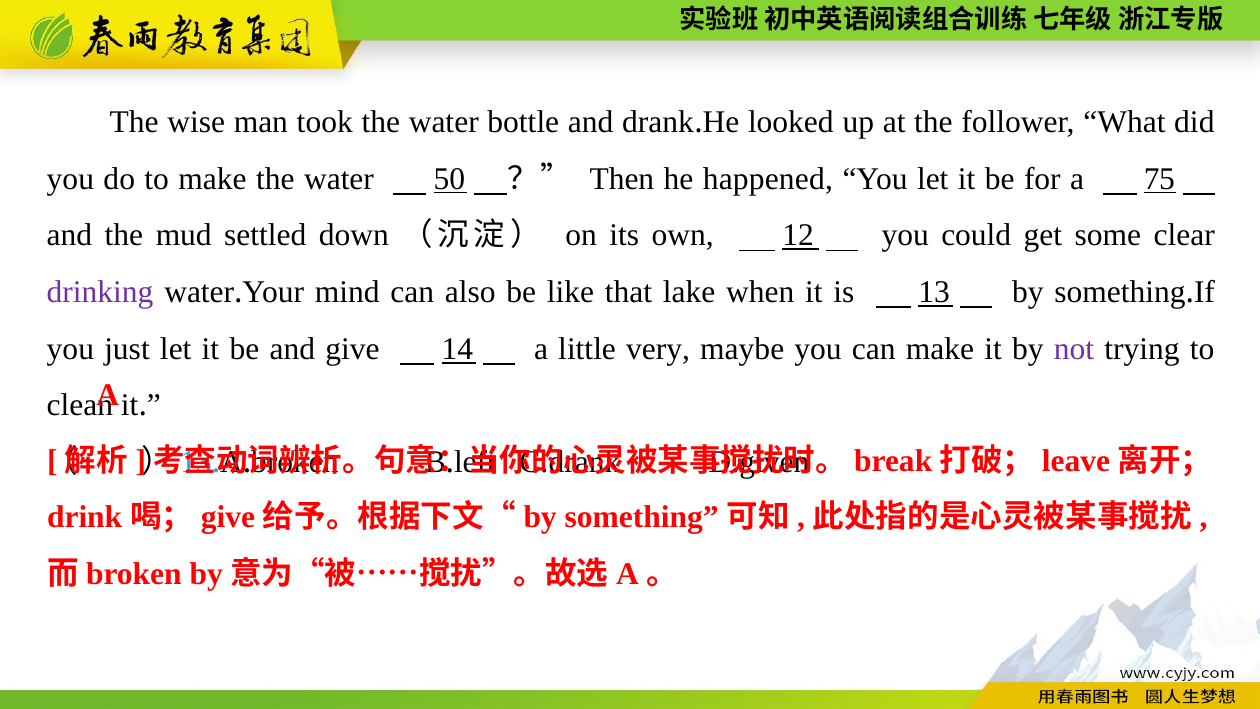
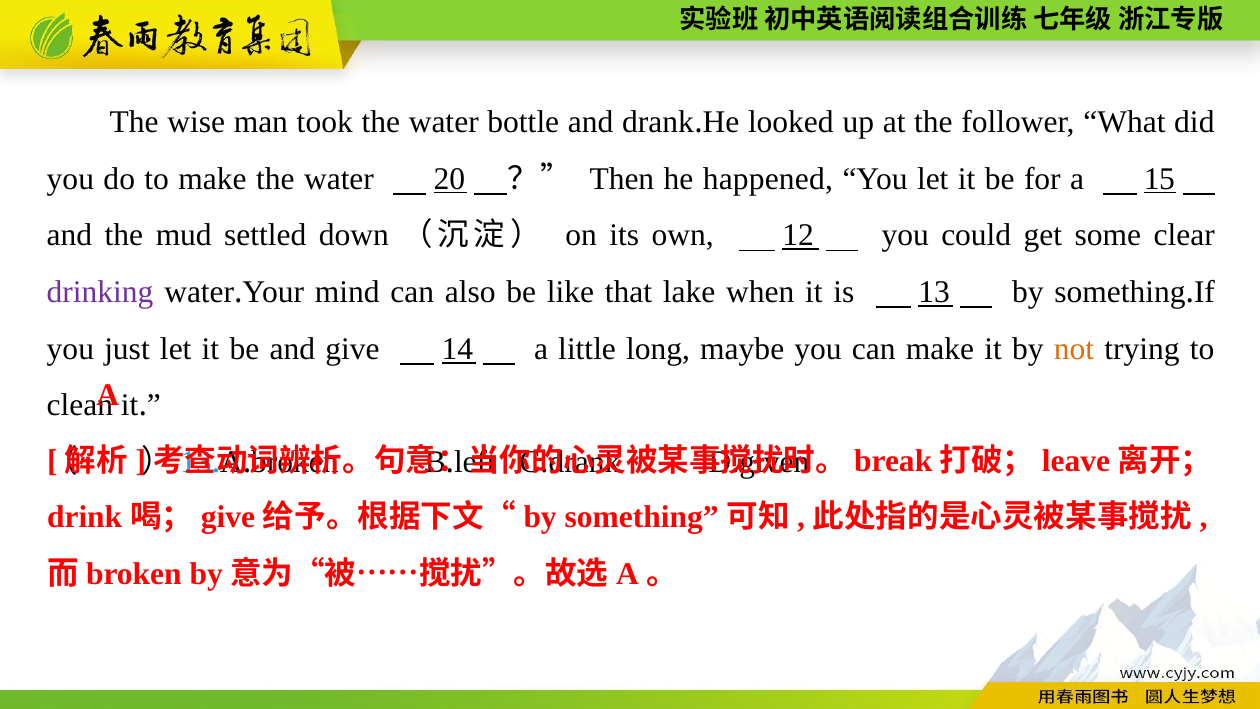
50: 50 -> 20
75: 75 -> 15
very: very -> long
not colour: purple -> orange
